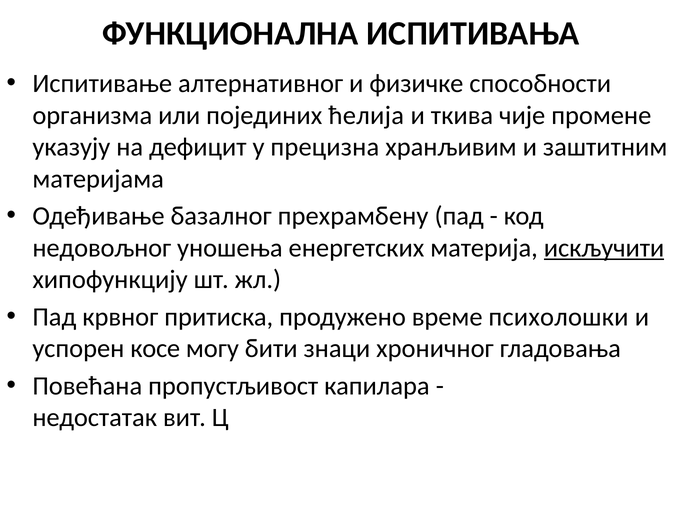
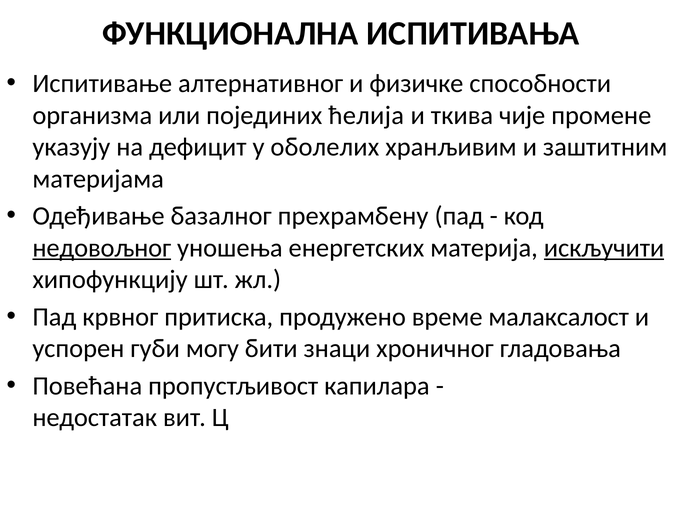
прецизна: прецизна -> оболелих
недовољног underline: none -> present
психолошки: психолошки -> малаксалост
косе: косе -> губи
